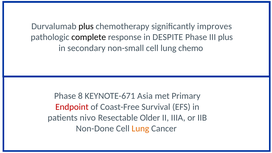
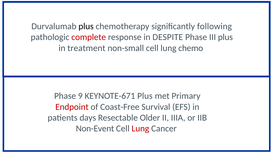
improves: improves -> following
complete colour: black -> red
secondary: secondary -> treatment
8: 8 -> 9
KEYNOTE-671 Asia: Asia -> Plus
nivo: nivo -> days
Non-Done: Non-Done -> Non-Event
Lung at (140, 129) colour: orange -> red
